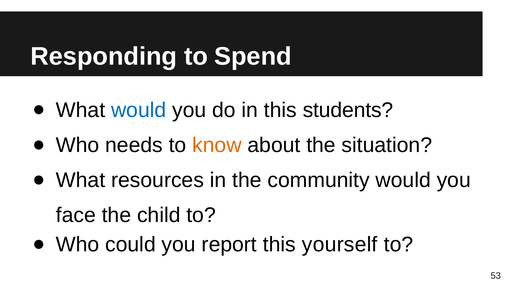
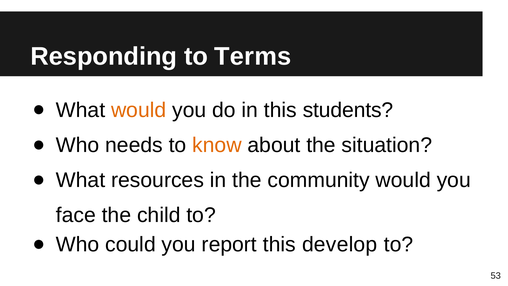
Spend: Spend -> Terms
would at (139, 110) colour: blue -> orange
yourself: yourself -> develop
